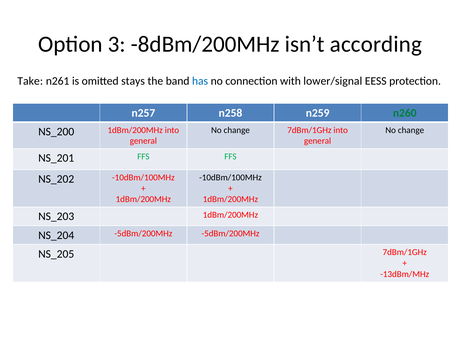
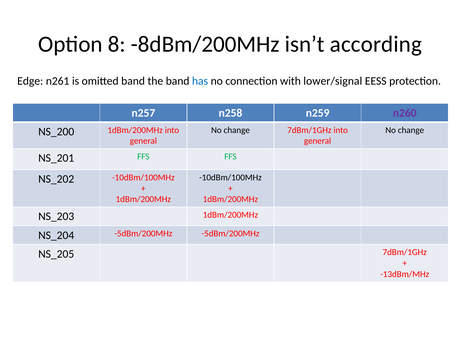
3: 3 -> 8
Take: Take -> Edge
omitted stays: stays -> band
n260 colour: green -> purple
